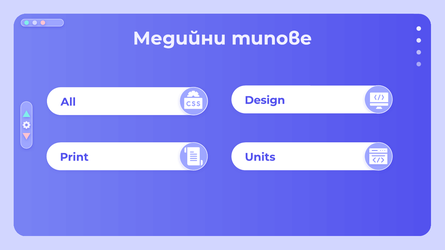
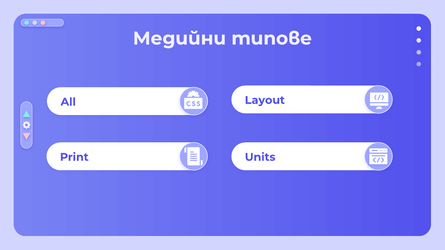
Design: Design -> Layout
